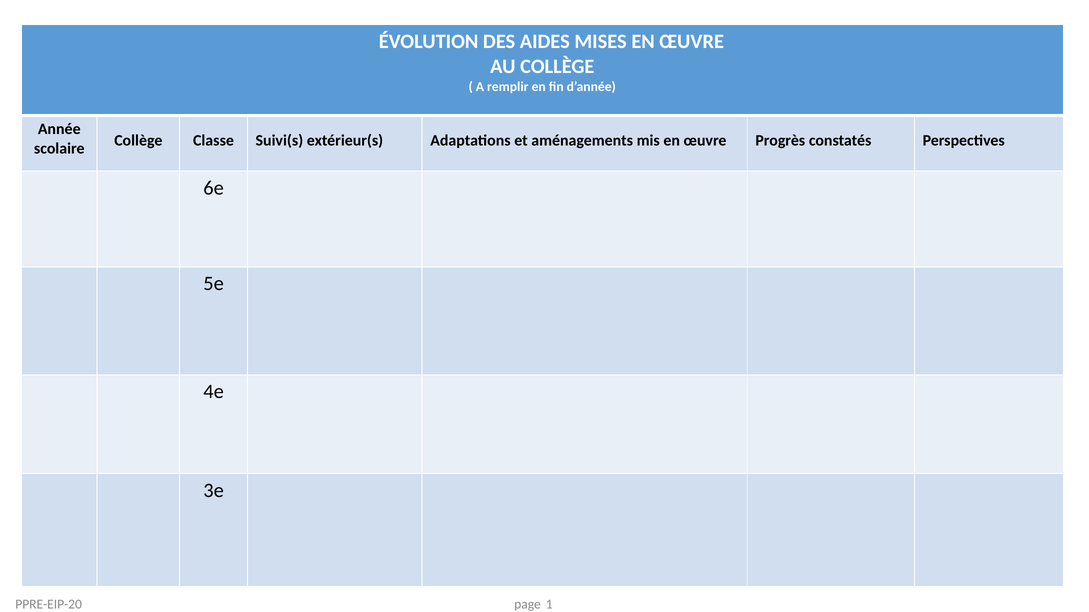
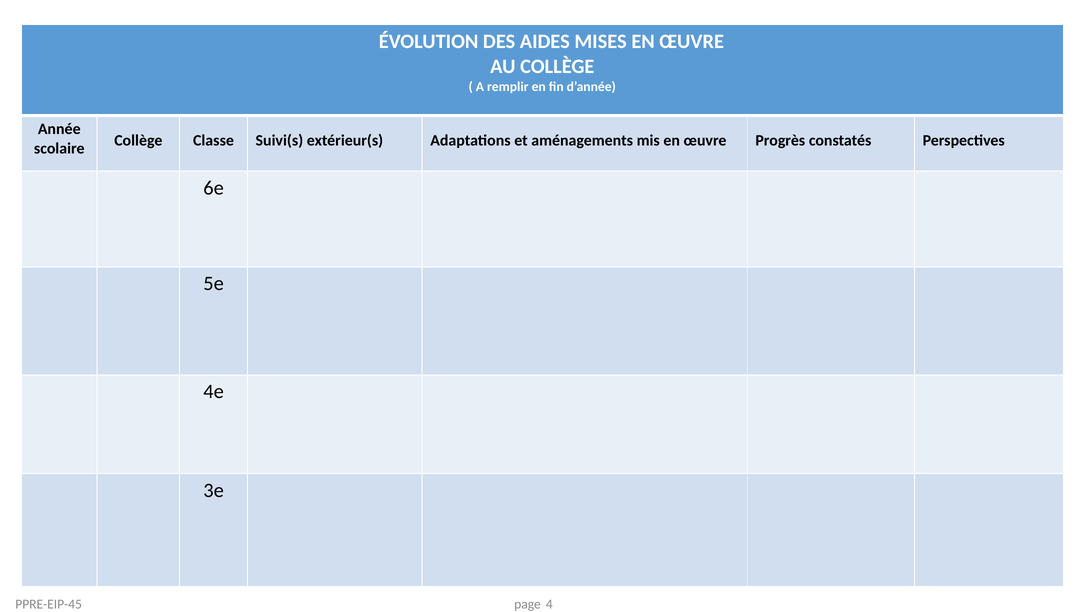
PPRE-EIP-20: PPRE-EIP-20 -> PPRE-EIP-45
1: 1 -> 4
